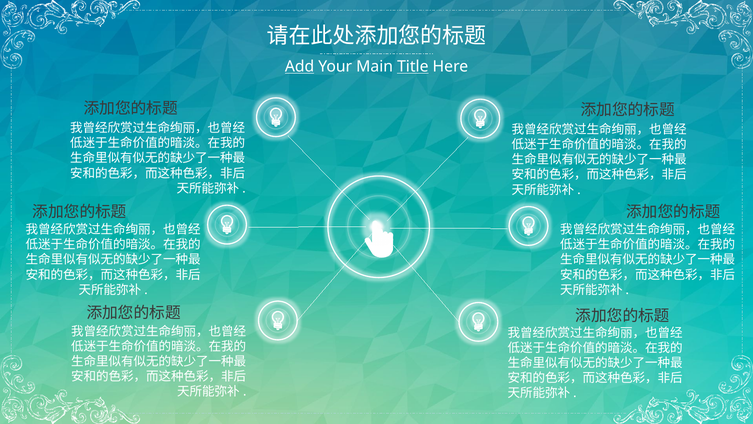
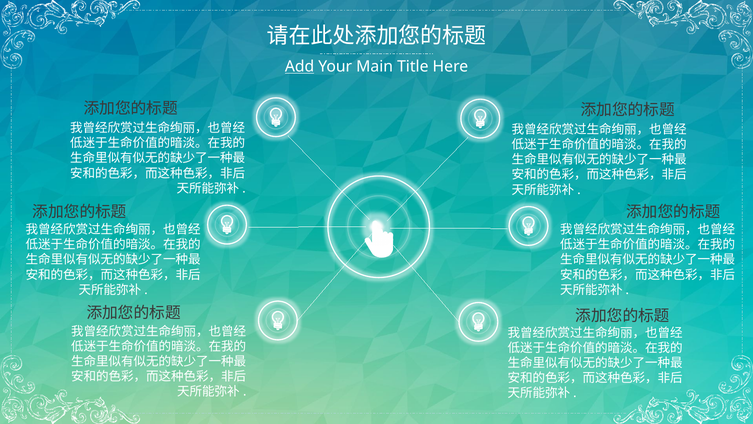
Title underline: present -> none
